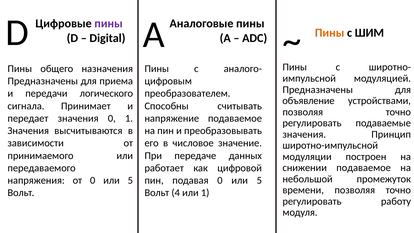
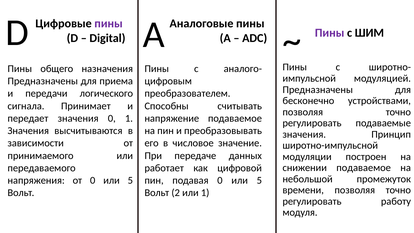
Пины at (330, 33) colour: orange -> purple
объявление: объявление -> бесконечно
4: 4 -> 2
